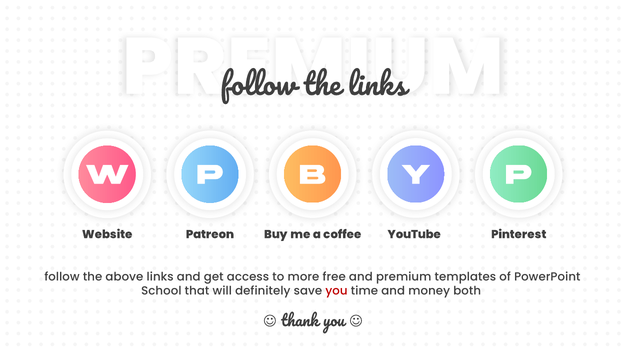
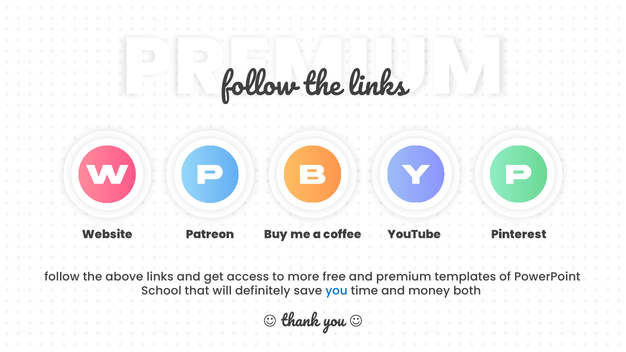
you colour: red -> blue
